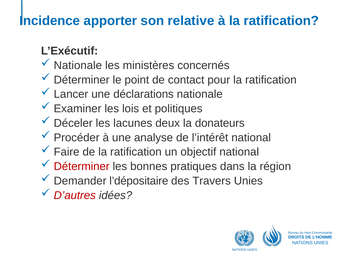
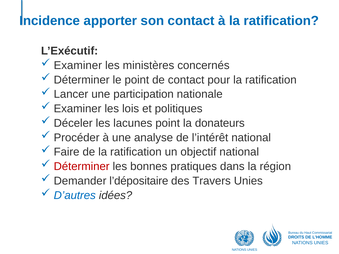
son relative: relative -> contact
Nationale at (78, 65): Nationale -> Examiner
déclarations: déclarations -> participation
lacunes deux: deux -> point
D’autres colour: red -> blue
